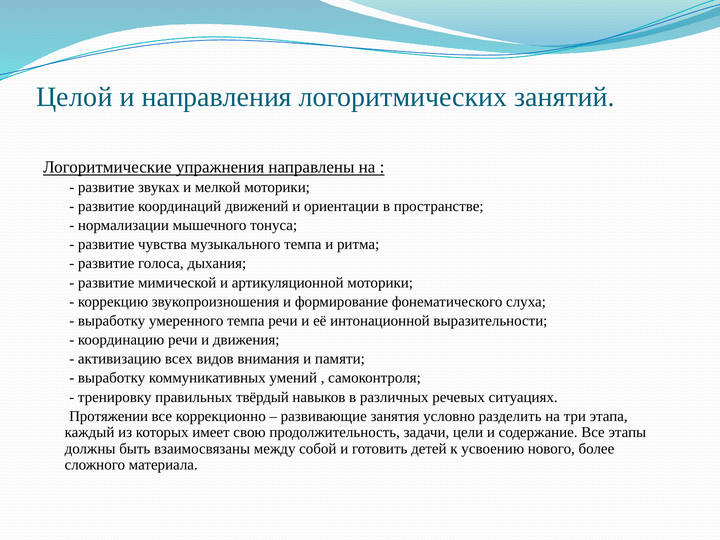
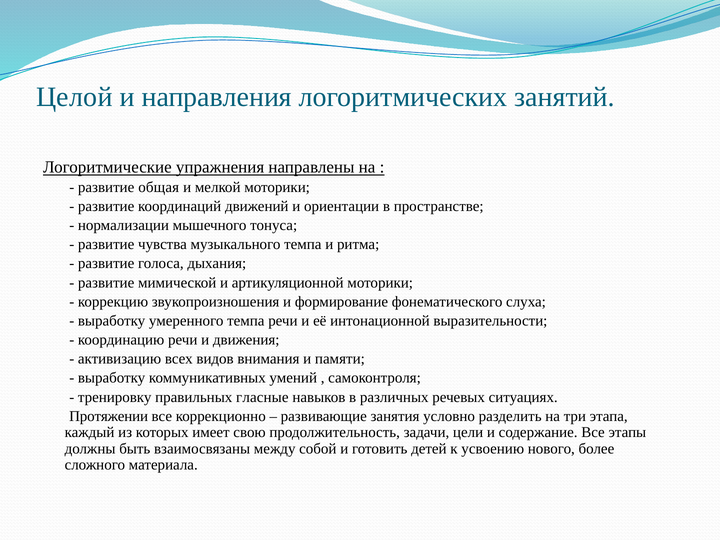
звуках: звуках -> общая
твёрдый: твёрдый -> гласные
